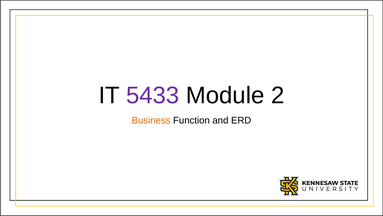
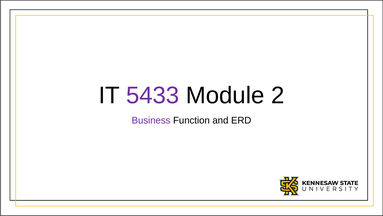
Business colour: orange -> purple
